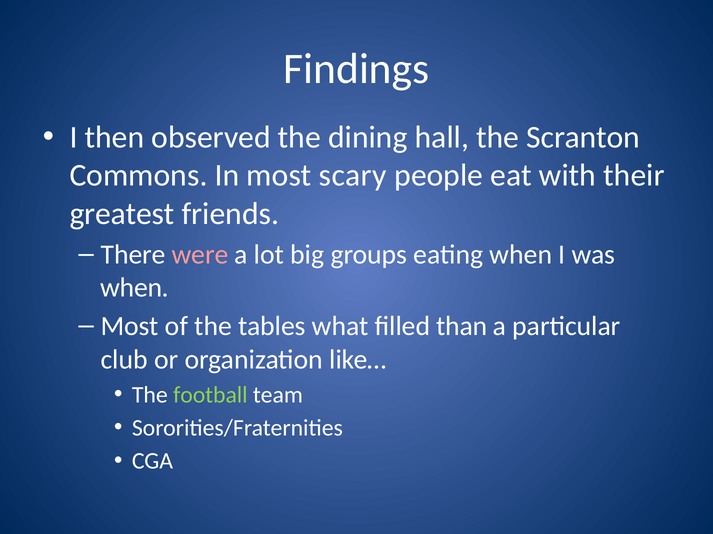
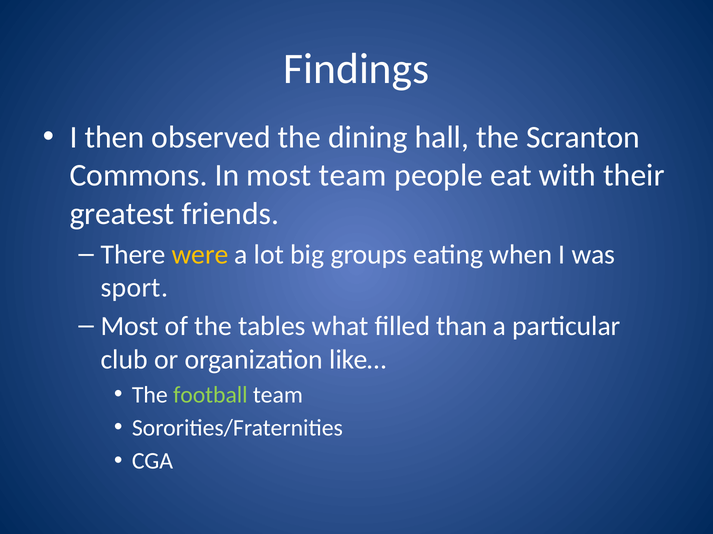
most scary: scary -> team
were colour: pink -> yellow
when at (135, 288): when -> sport
